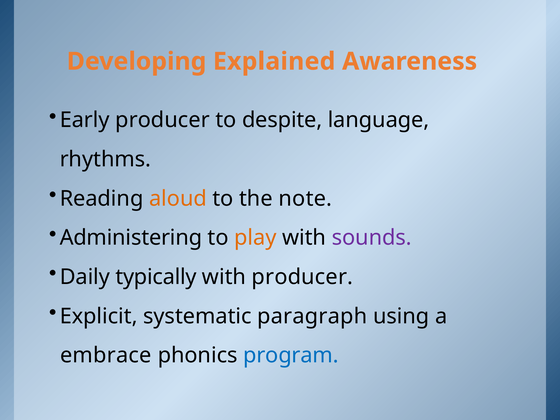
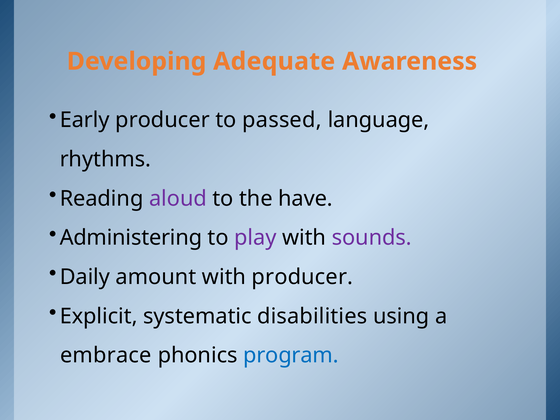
Explained: Explained -> Adequate
despite: despite -> passed
aloud colour: orange -> purple
note: note -> have
play colour: orange -> purple
typically: typically -> amount
paragraph: paragraph -> disabilities
